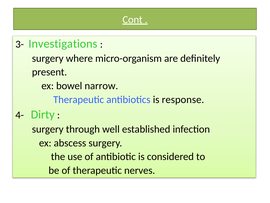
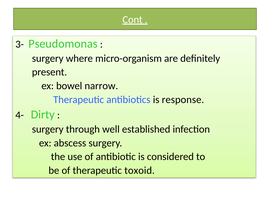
Investigations: Investigations -> Pseudomonas
nerves: nerves -> toxoid
